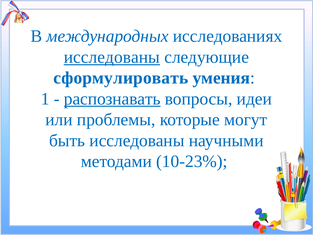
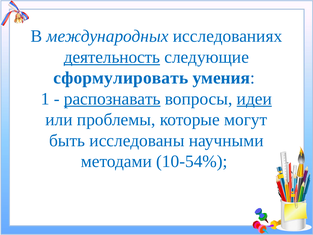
исследованы at (112, 57): исследованы -> деятельность
идеи underline: none -> present
10-23%: 10-23% -> 10-54%
